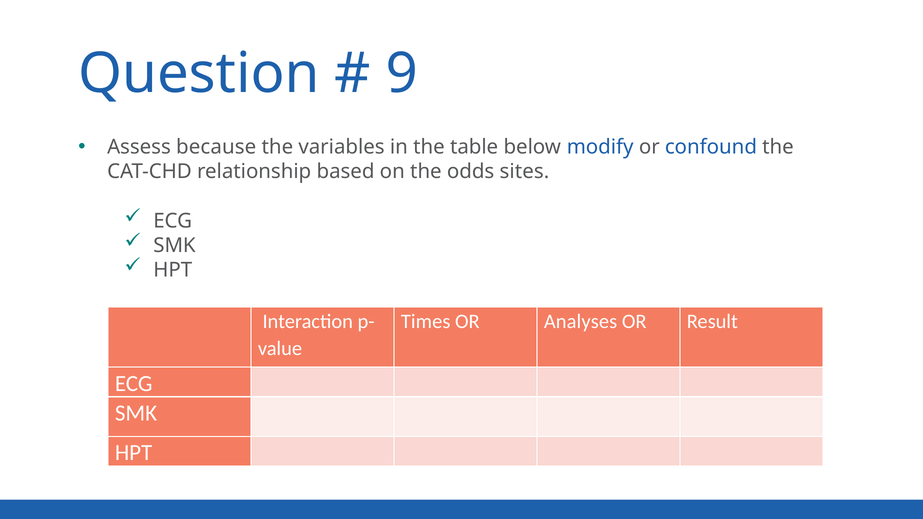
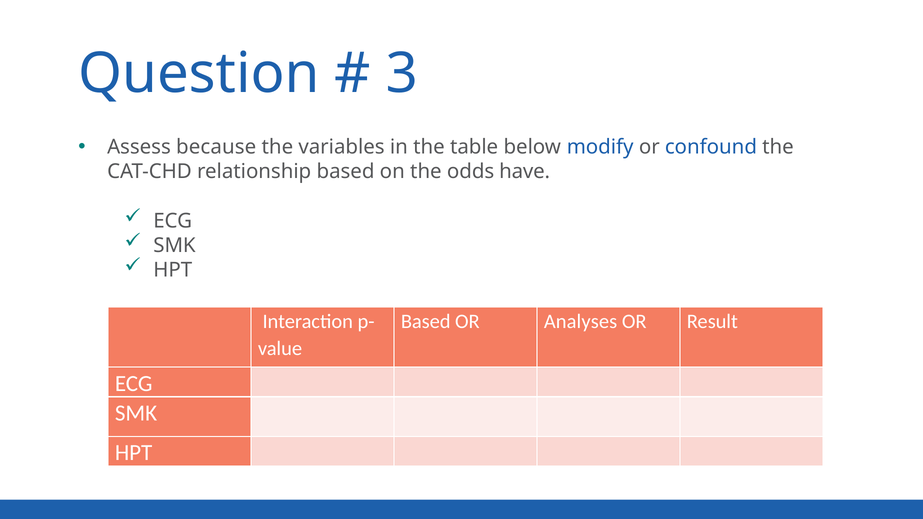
9: 9 -> 3
sites: sites -> have
Times at (426, 322): Times -> Based
